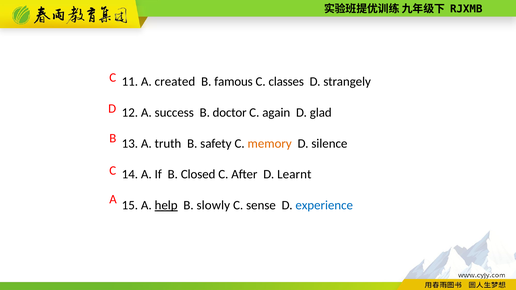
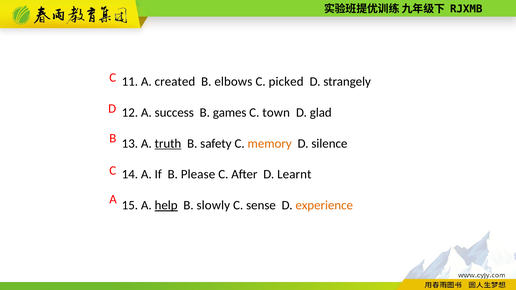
famous: famous -> elbows
classes: classes -> picked
doctor: doctor -> games
again: again -> town
truth underline: none -> present
Closed: Closed -> Please
experience colour: blue -> orange
